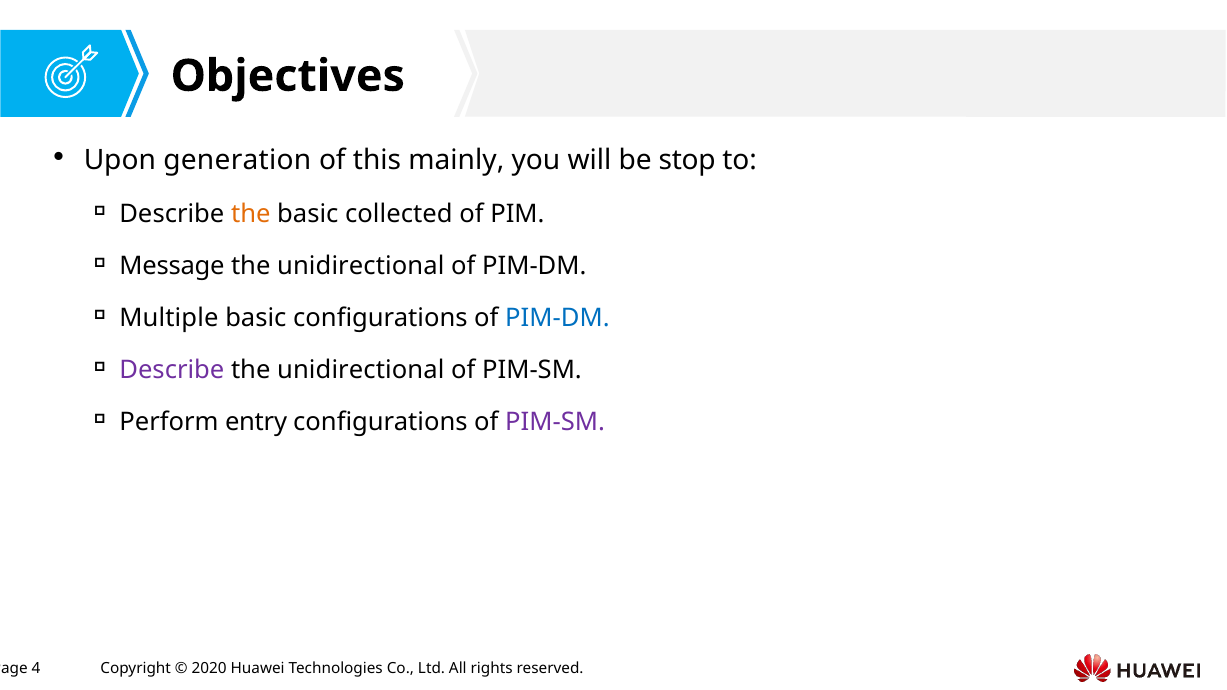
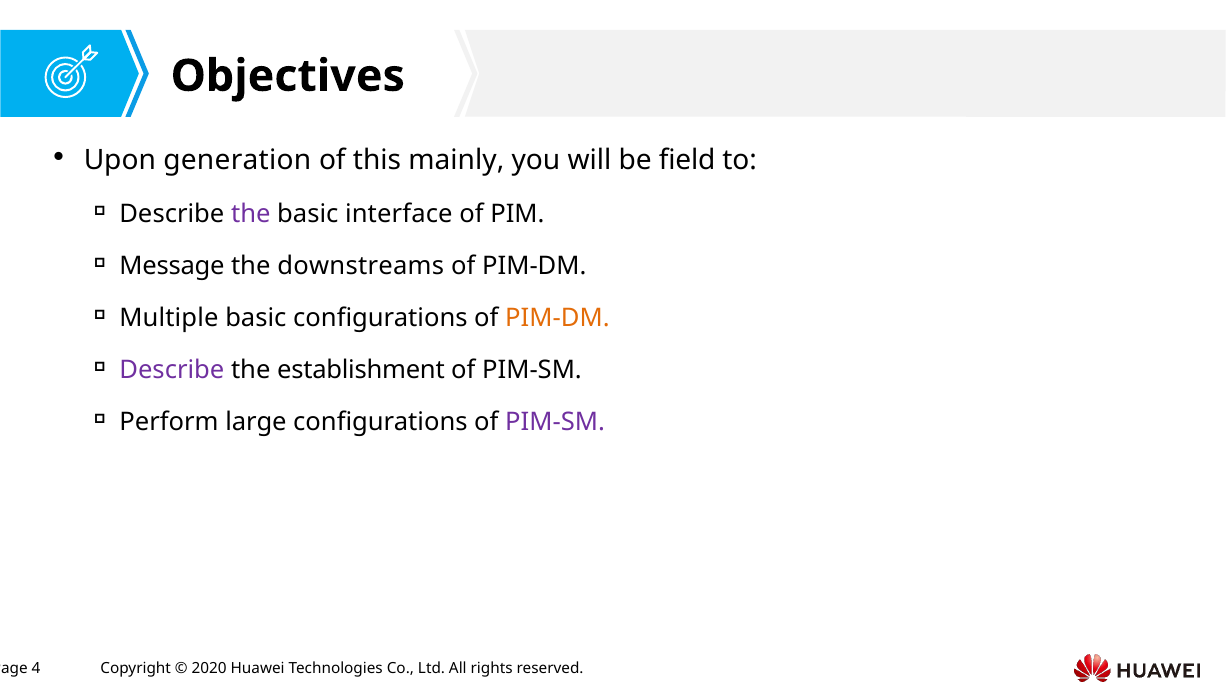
stop: stop -> field
the at (251, 214) colour: orange -> purple
collected: collected -> interface
unidirectional at (361, 266): unidirectional -> downstreams
PIM-DM at (557, 318) colour: blue -> orange
unidirectional at (361, 370): unidirectional -> establishment
entry: entry -> large
